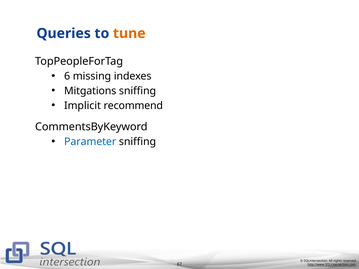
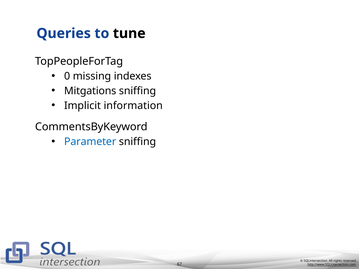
tune colour: orange -> black
6: 6 -> 0
recommend: recommend -> information
